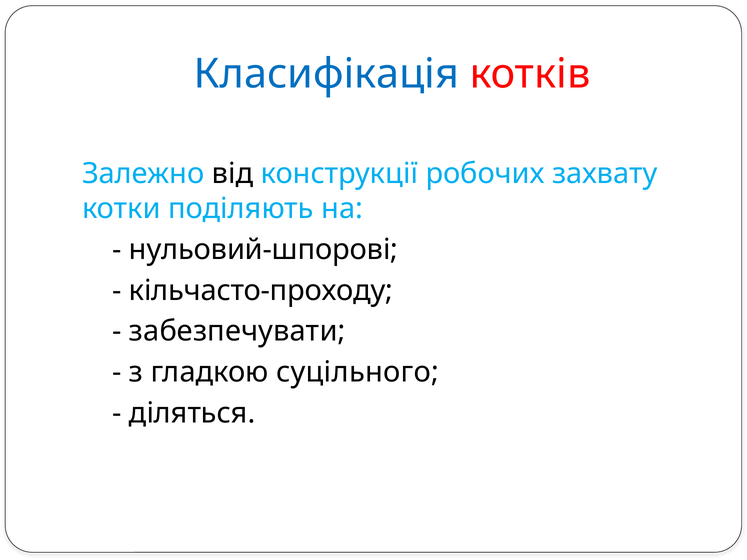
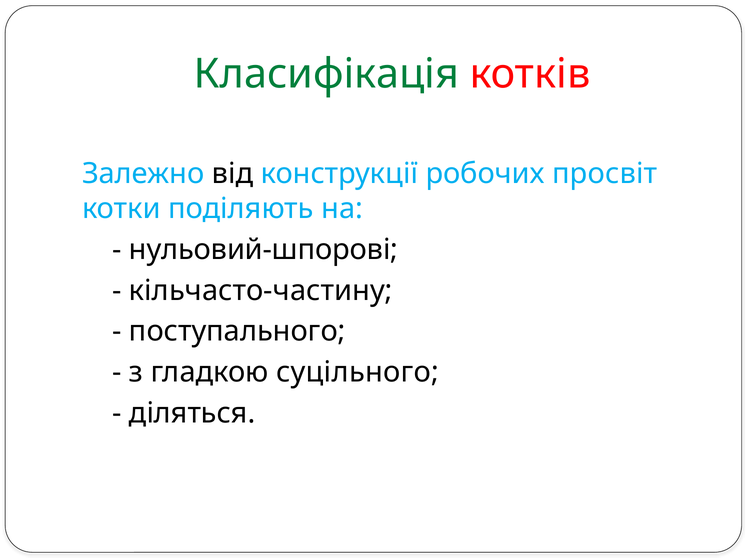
Класифікація colour: blue -> green
захвату: захвату -> просвіт
кільчасто-проходу: кільчасто-проходу -> кільчасто-частину
забезпечувати: забезпечувати -> поступального
